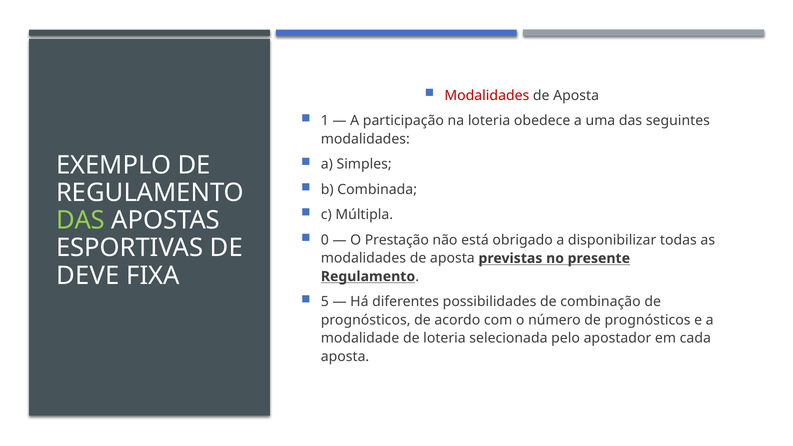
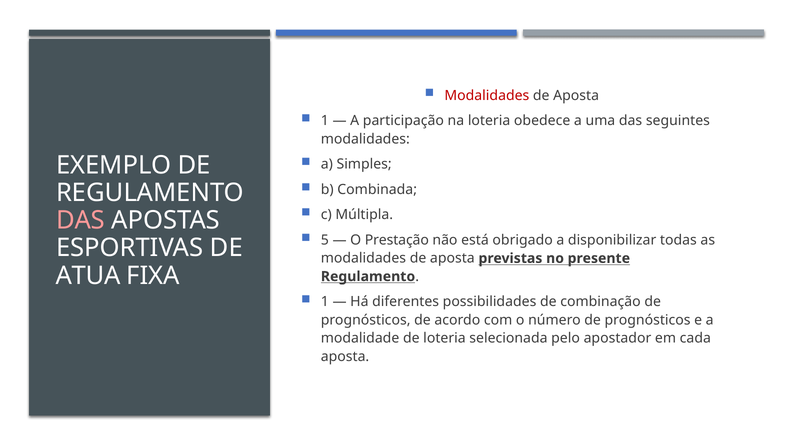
DAS at (80, 220) colour: light green -> pink
0: 0 -> 5
DEVE: DEVE -> ATUA
5 at (325, 302): 5 -> 1
